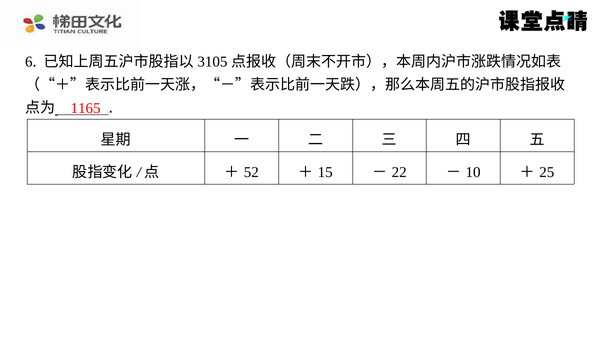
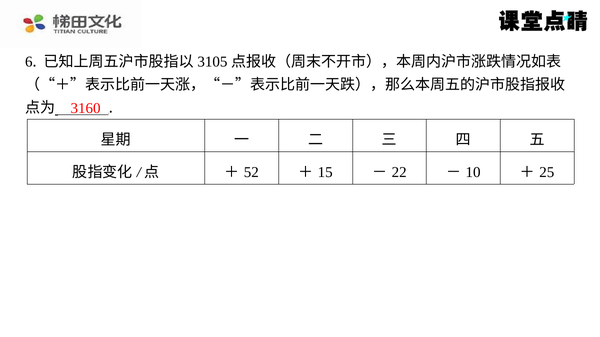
1165: 1165 -> 3160
